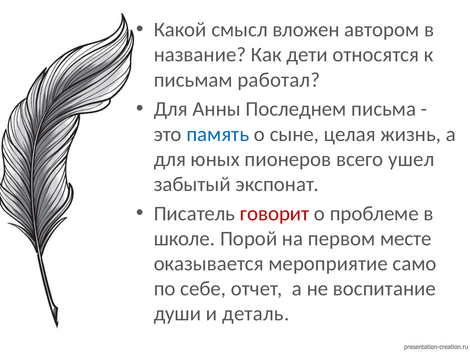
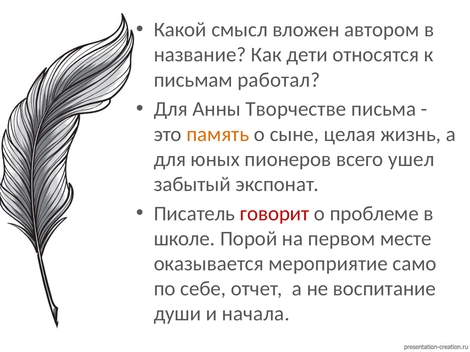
Последнем: Последнем -> Творчестве
память colour: blue -> orange
деталь: деталь -> начала
